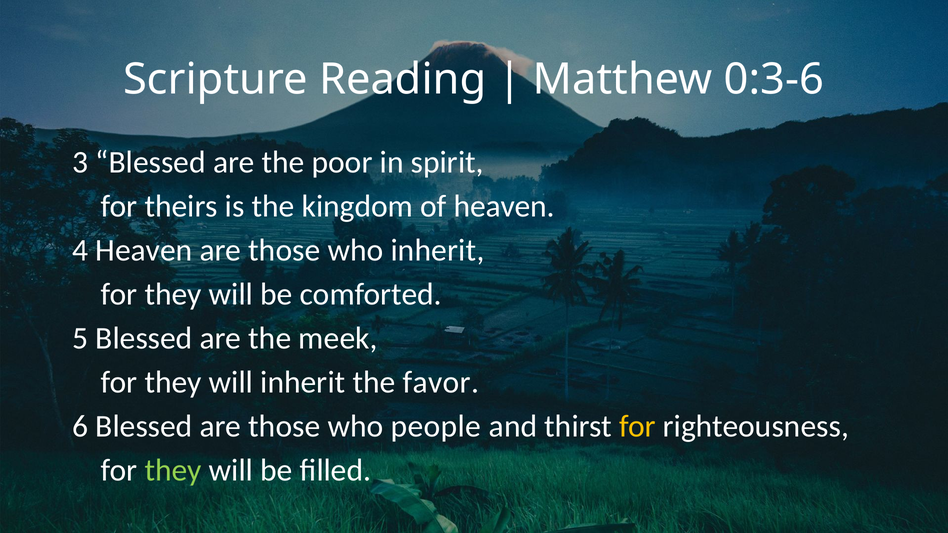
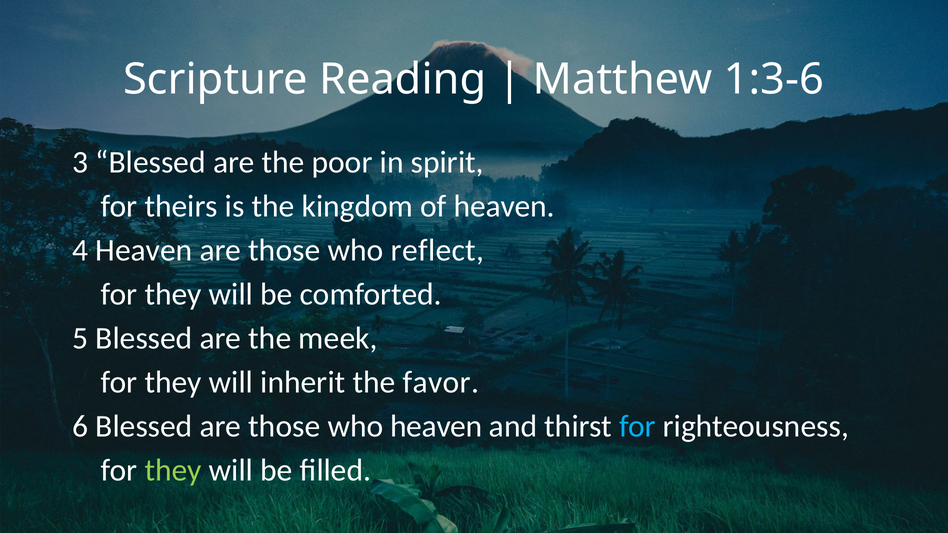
0:3-6: 0:3-6 -> 1:3-6
who inherit: inherit -> reflect
who people: people -> heaven
for at (637, 427) colour: yellow -> light blue
